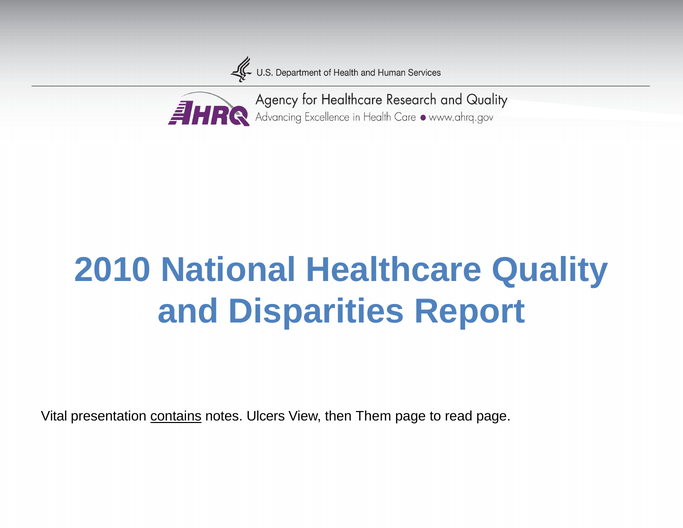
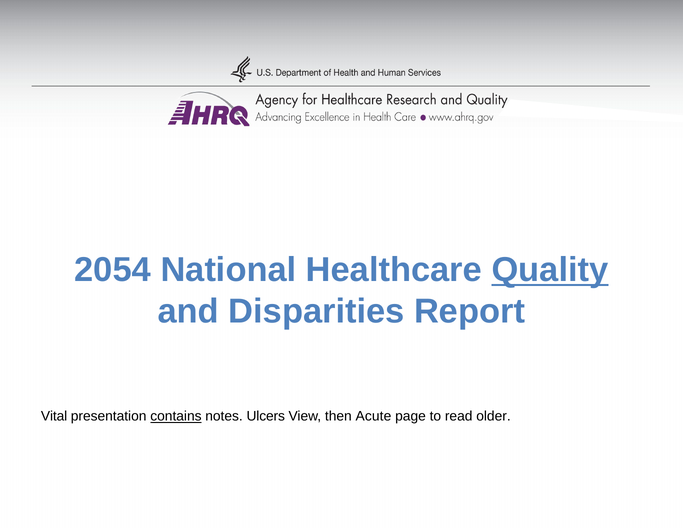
2010: 2010 -> 2054
Quality underline: none -> present
Them: Them -> Acute
read page: page -> older
